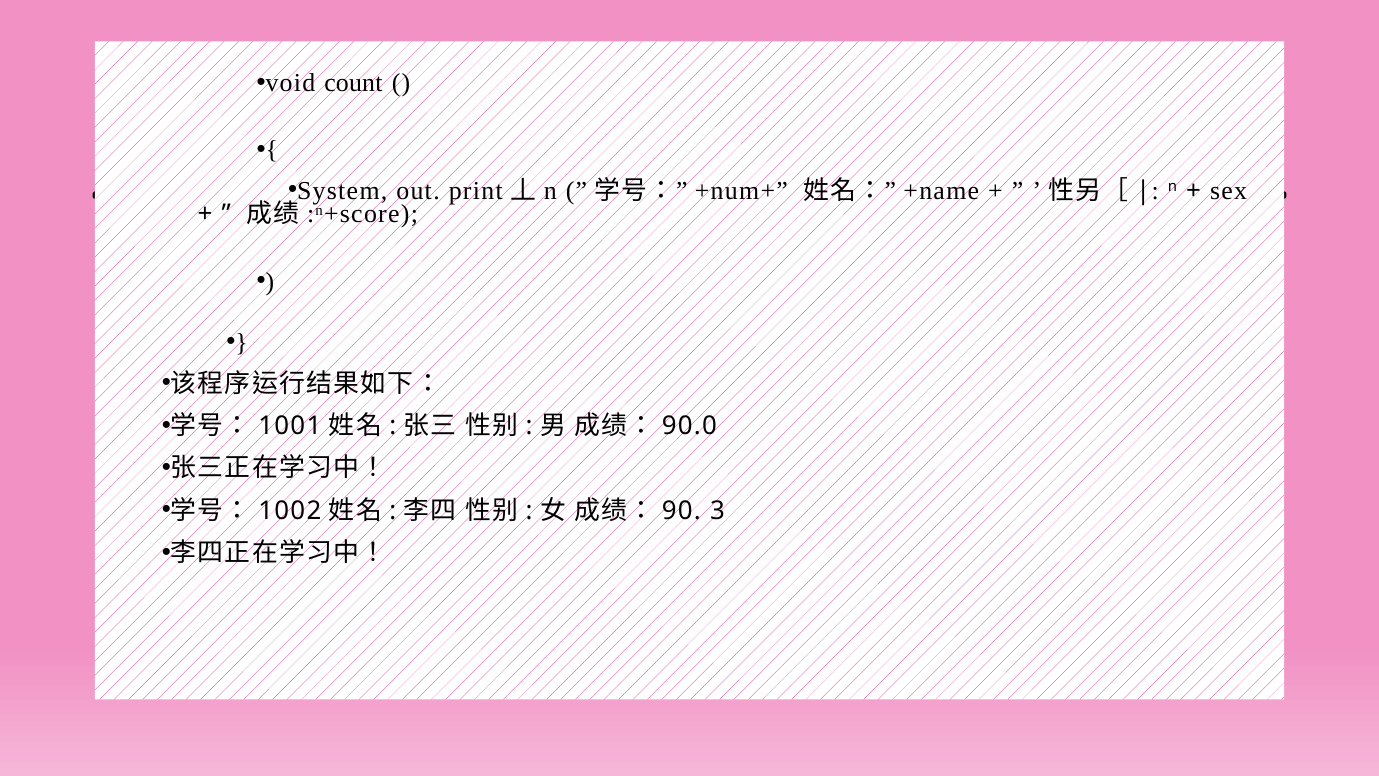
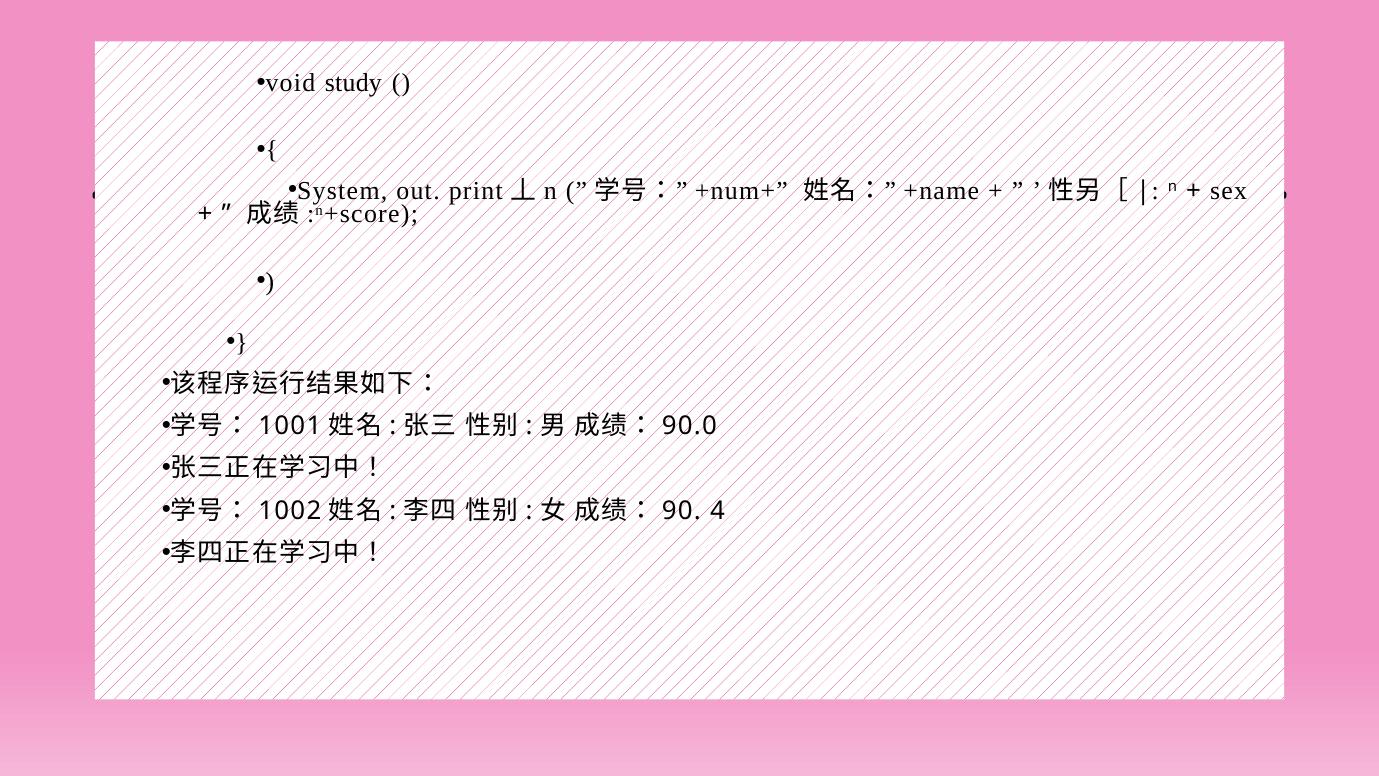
count: count -> study
3: 3 -> 4
